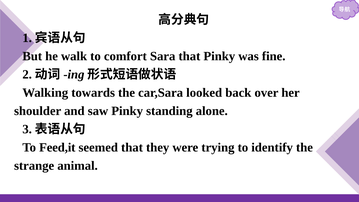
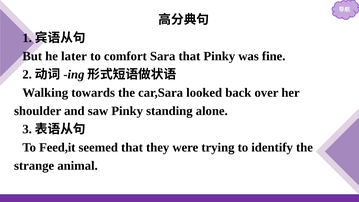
walk: walk -> later
